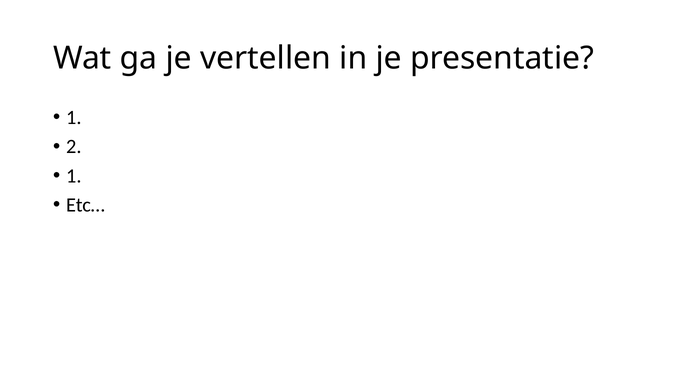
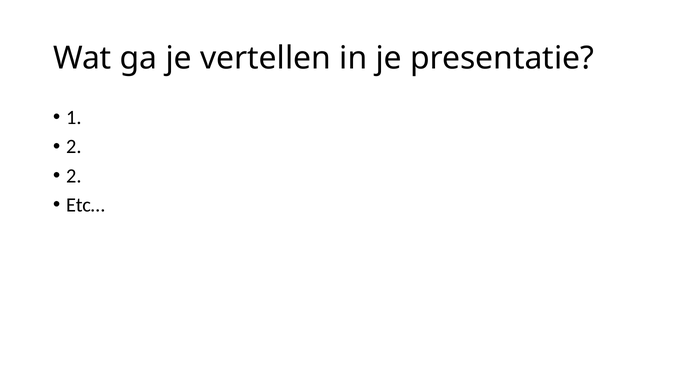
1 at (74, 176): 1 -> 2
